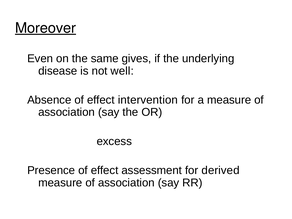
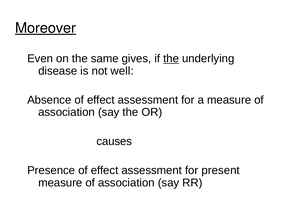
the at (171, 59) underline: none -> present
Absence of effect intervention: intervention -> assessment
excess: excess -> causes
derived: derived -> present
